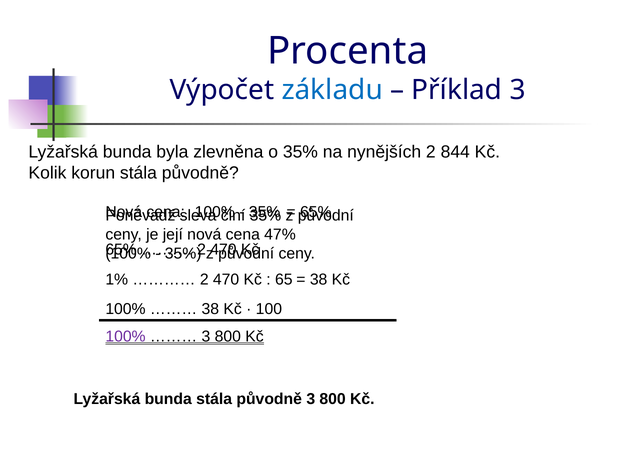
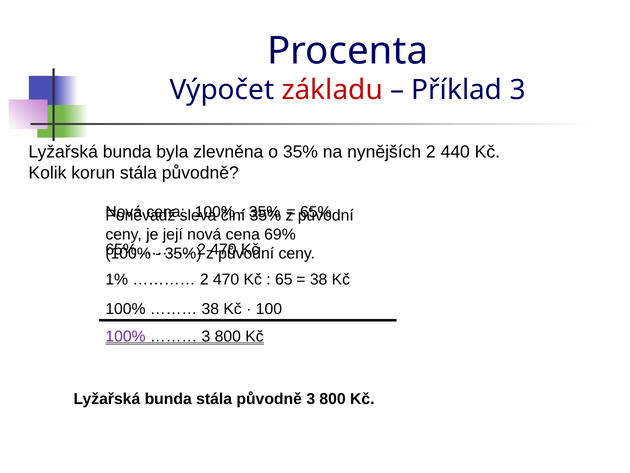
základu colour: blue -> red
844: 844 -> 440
47%: 47% -> 69%
